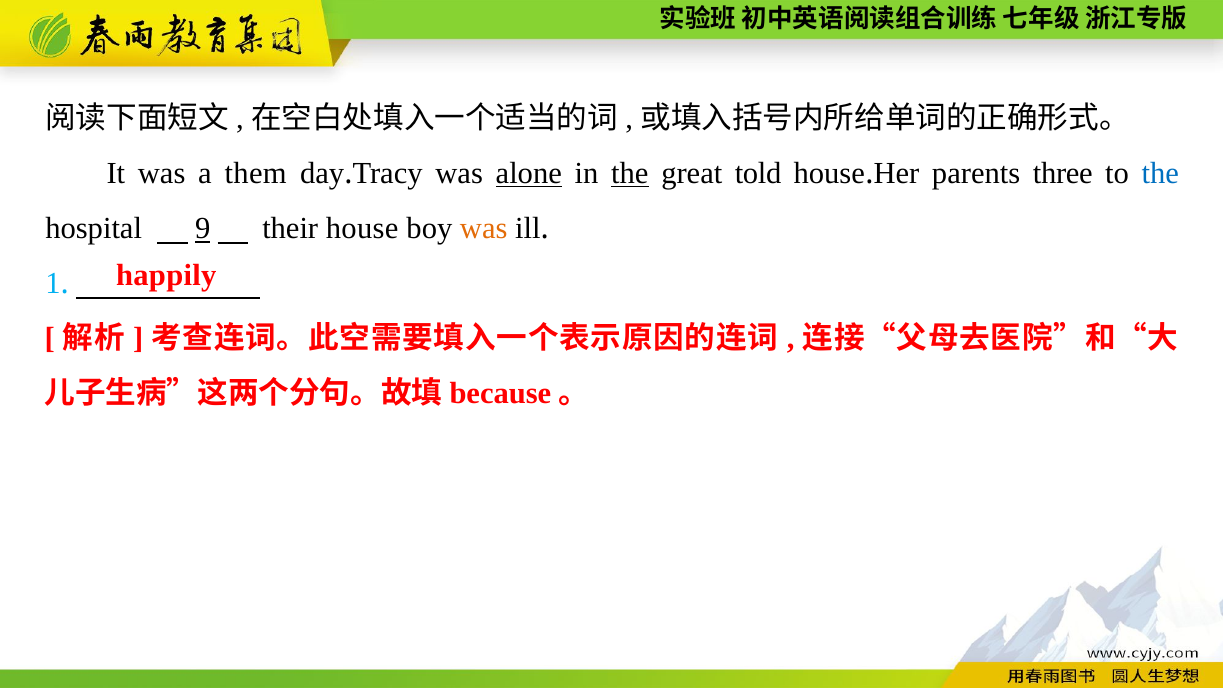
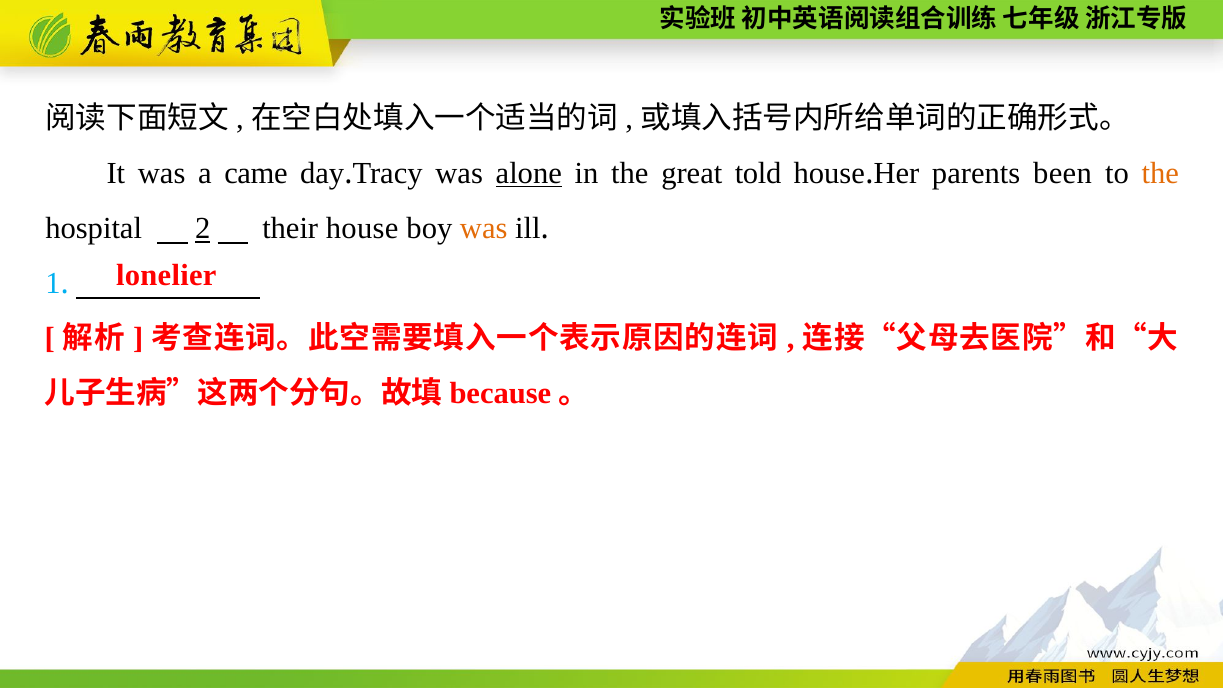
them: them -> came
the at (630, 173) underline: present -> none
three: three -> been
the at (1160, 173) colour: blue -> orange
9: 9 -> 2
happily: happily -> lonelier
